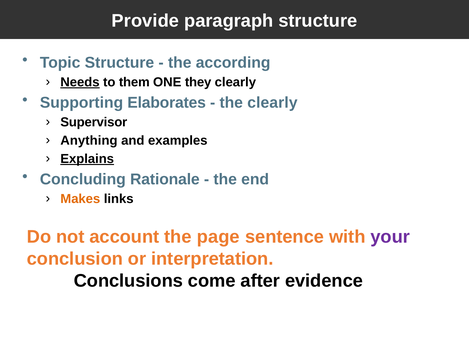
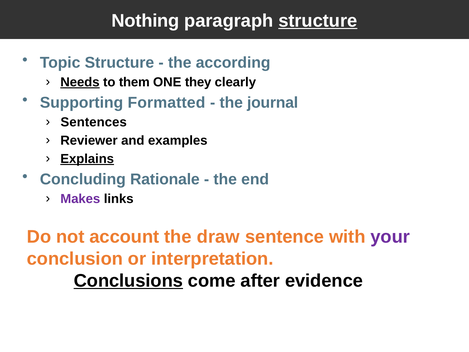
Provide: Provide -> Nothing
structure at (318, 21) underline: none -> present
Elaborates: Elaborates -> Formatted
the clearly: clearly -> journal
Supervisor: Supervisor -> Sentences
Anything: Anything -> Reviewer
Makes colour: orange -> purple
page: page -> draw
Conclusions underline: none -> present
